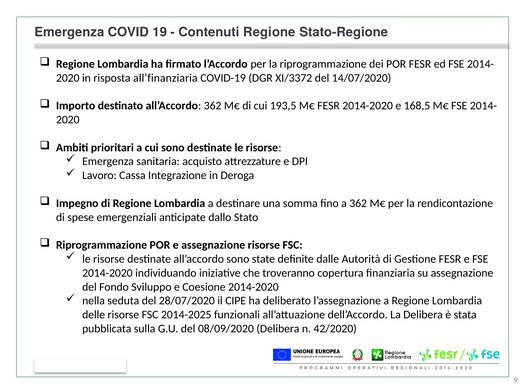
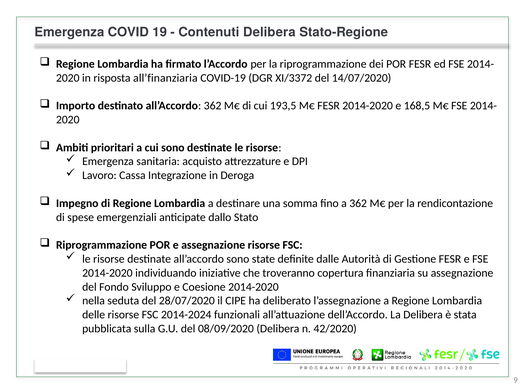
Contenuti Regione: Regione -> Delibera
2014-2025: 2014-2025 -> 2014-2024
